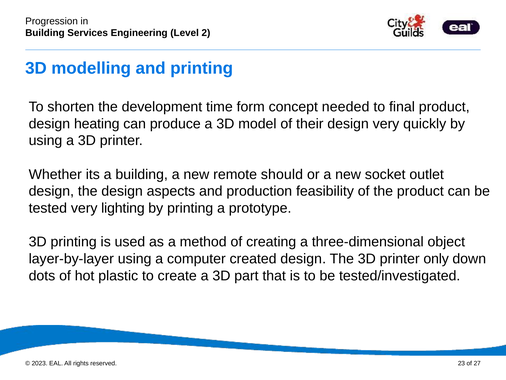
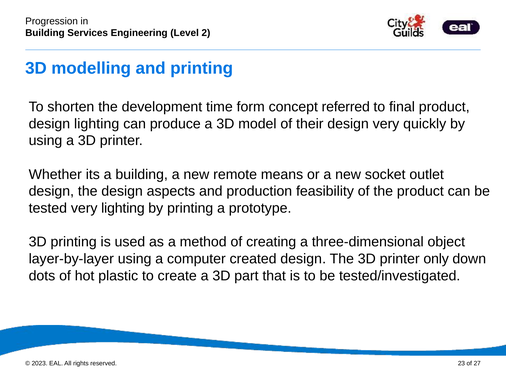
needed: needed -> referred
design heating: heating -> lighting
should: should -> means
